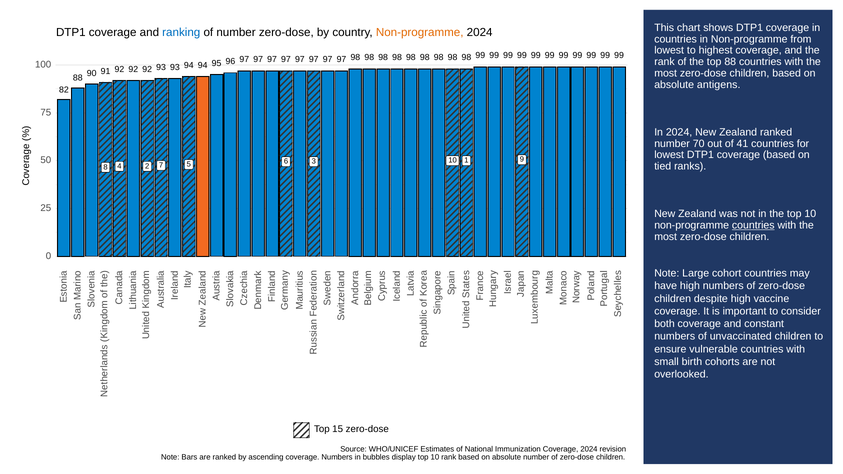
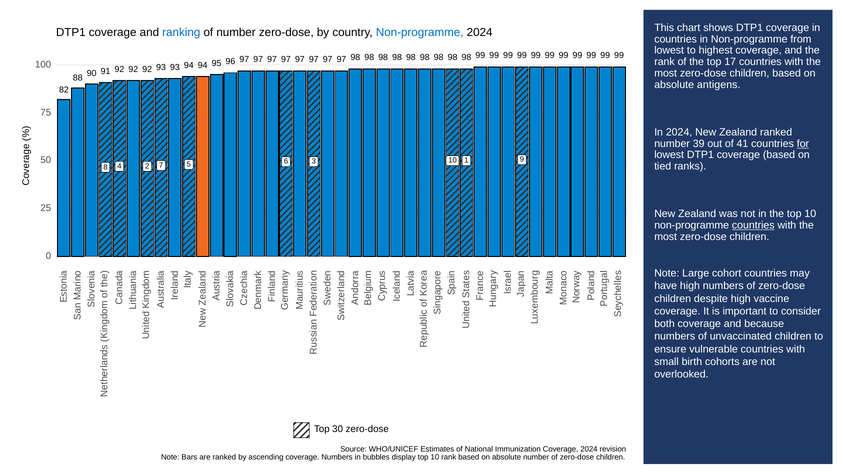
Non-programme at (420, 33) colour: orange -> blue
top 88: 88 -> 17
70: 70 -> 39
for underline: none -> present
constant: constant -> because
15: 15 -> 30
